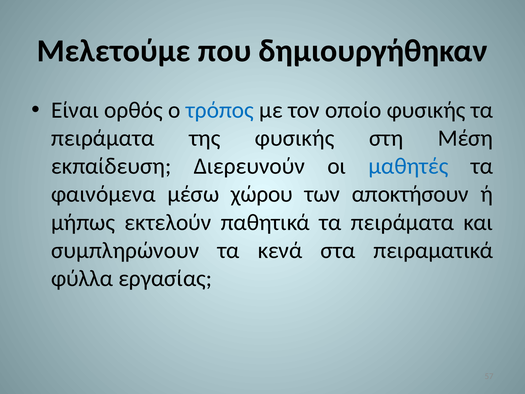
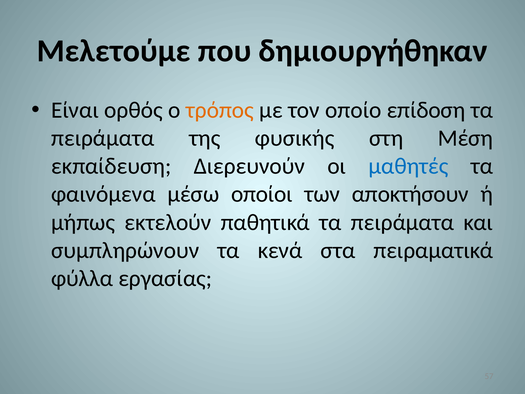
τρόπος colour: blue -> orange
οποίο φυσικής: φυσικής -> επίδοση
χώρου: χώρου -> οποίοι
